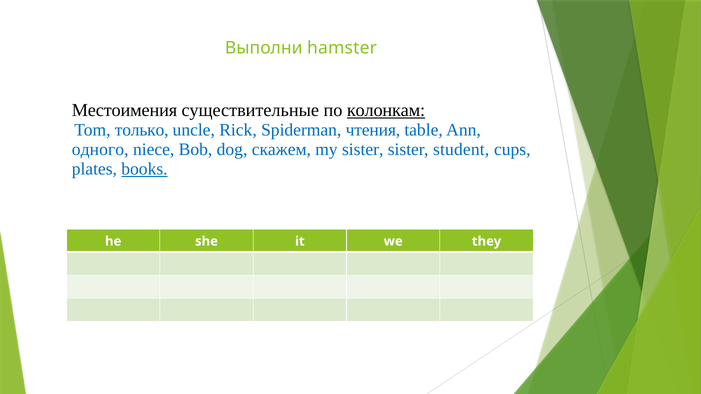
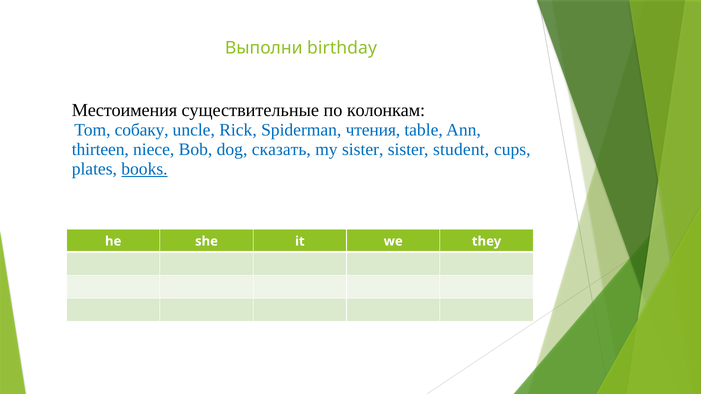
hamster: hamster -> birthday
колонкам underline: present -> none
только: только -> собаку
одного: одного -> thirteen
скажем: скажем -> сказать
